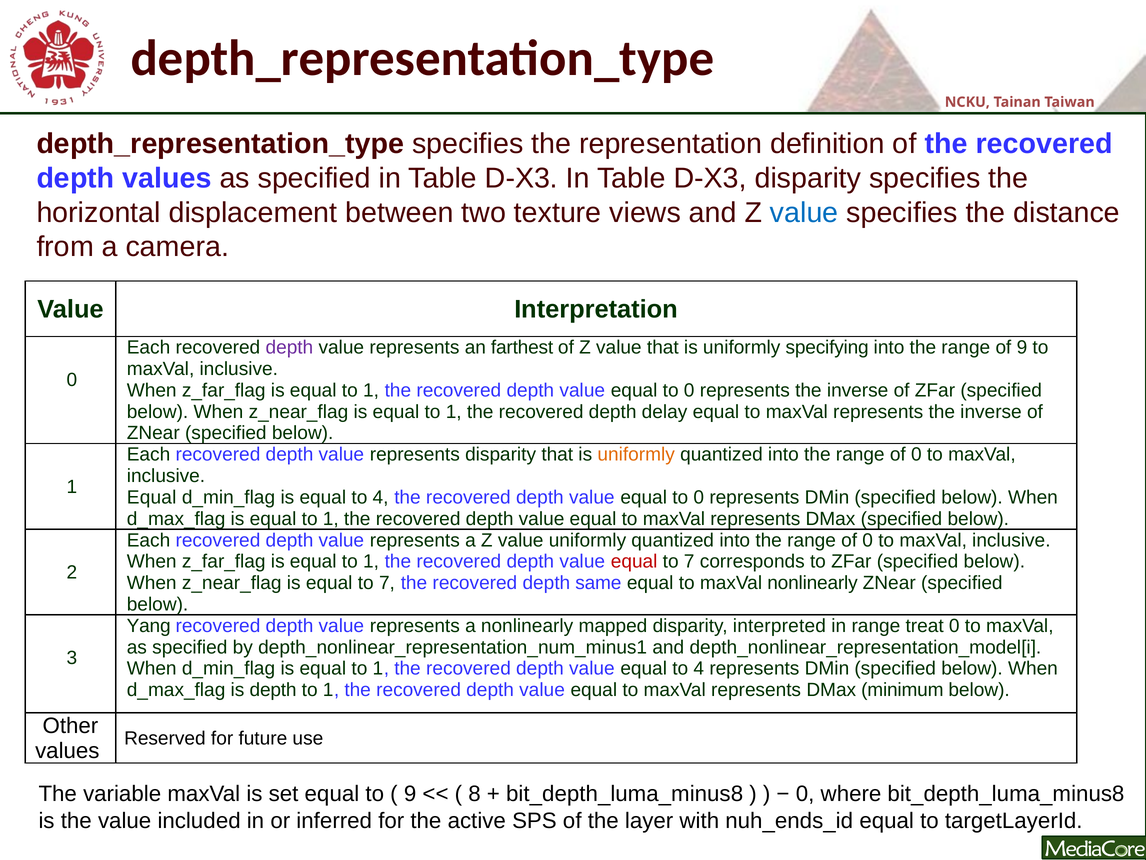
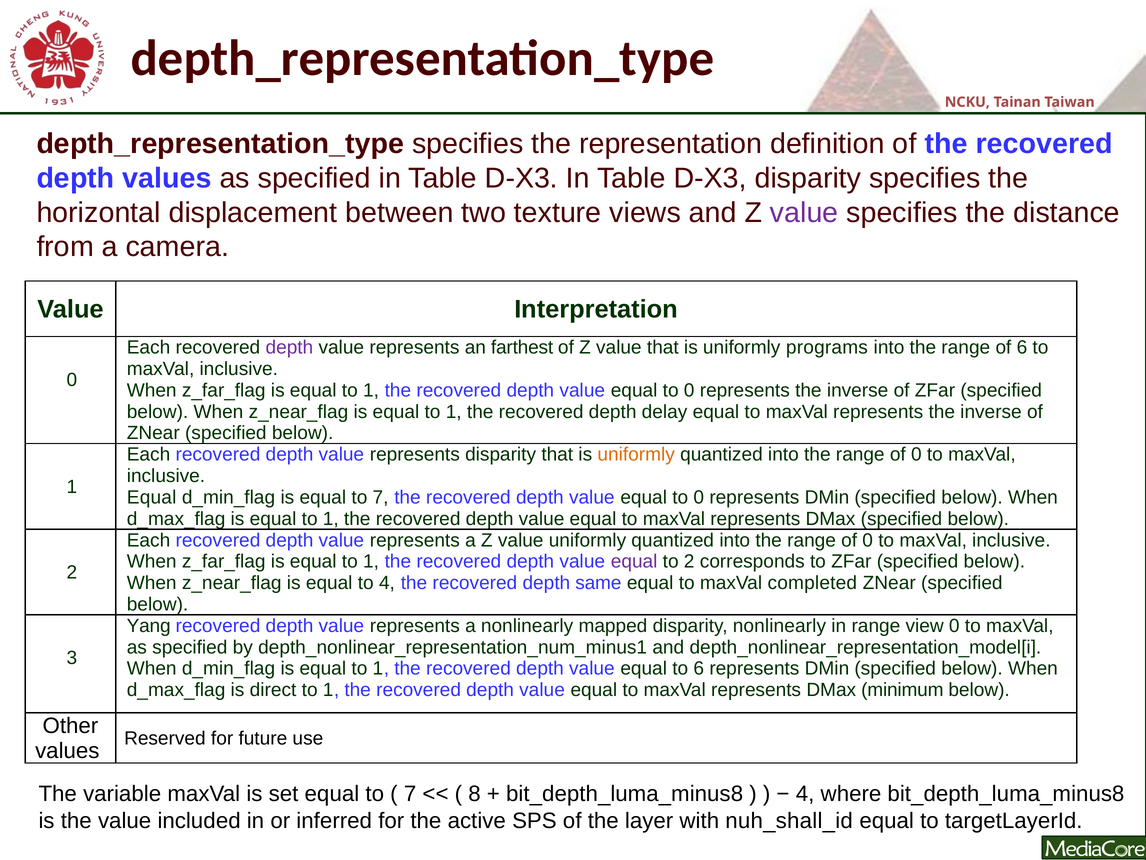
value at (804, 212) colour: blue -> purple
specifying: specifying -> programs
of 9: 9 -> 6
is equal to 4: 4 -> 7
equal at (634, 561) colour: red -> purple
7 at (689, 561): 7 -> 2
is equal to 7: 7 -> 4
maxVal nonlinearly: nonlinearly -> completed
disparity interpreted: interpreted -> nonlinearly
treat: treat -> view
value equal to 4: 4 -> 6
is depth: depth -> direct
9 at (410, 794): 9 -> 7
0 at (805, 794): 0 -> 4
nuh_ends_id: nuh_ends_id -> nuh_shall_id
